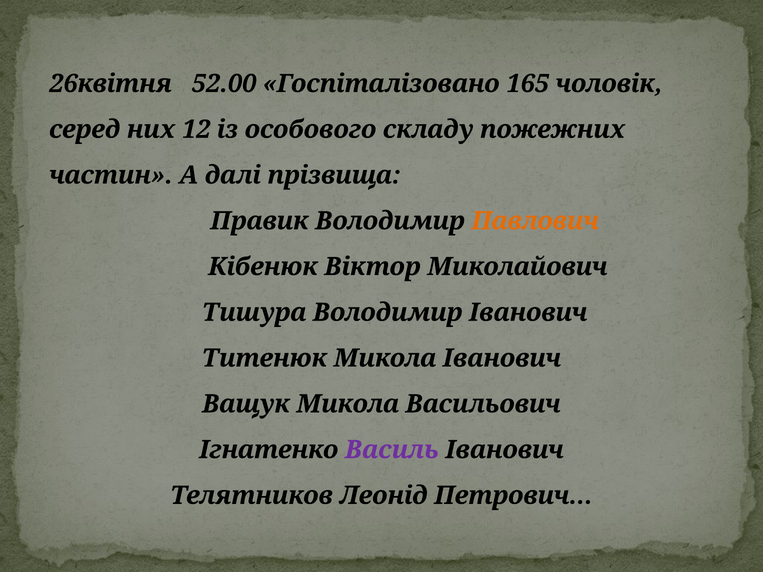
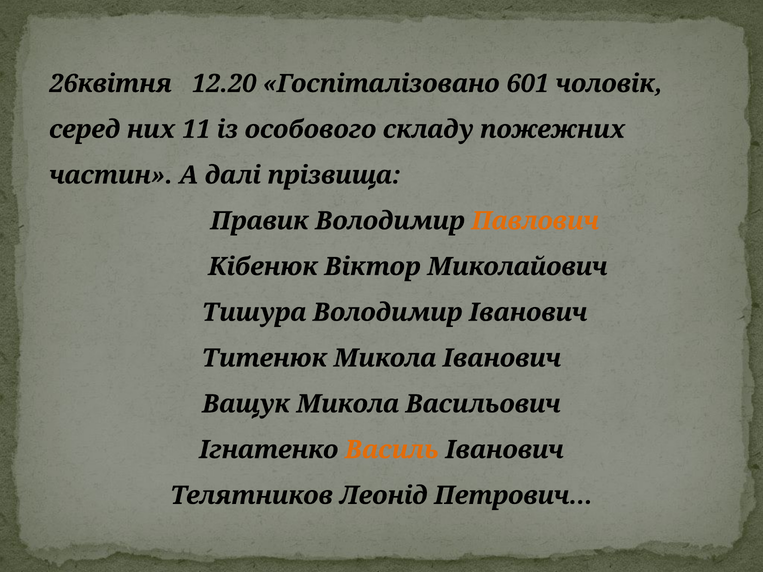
52.00: 52.00 -> 12.20
165: 165 -> 601
12: 12 -> 11
Василь colour: purple -> orange
